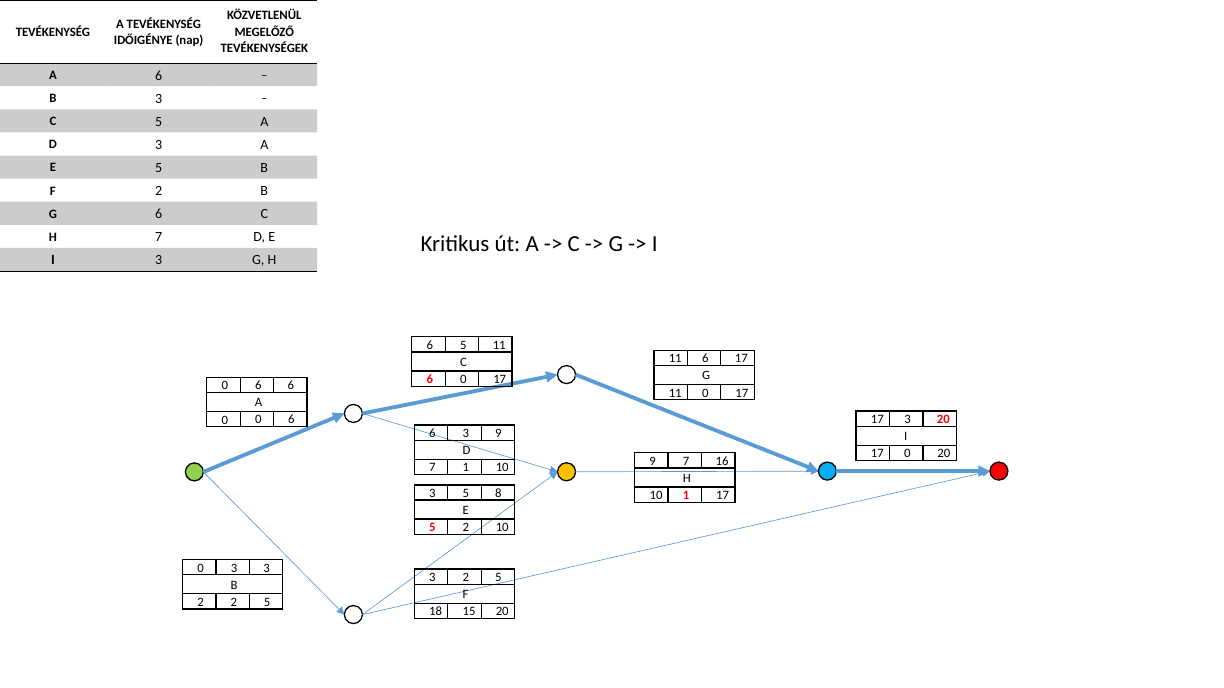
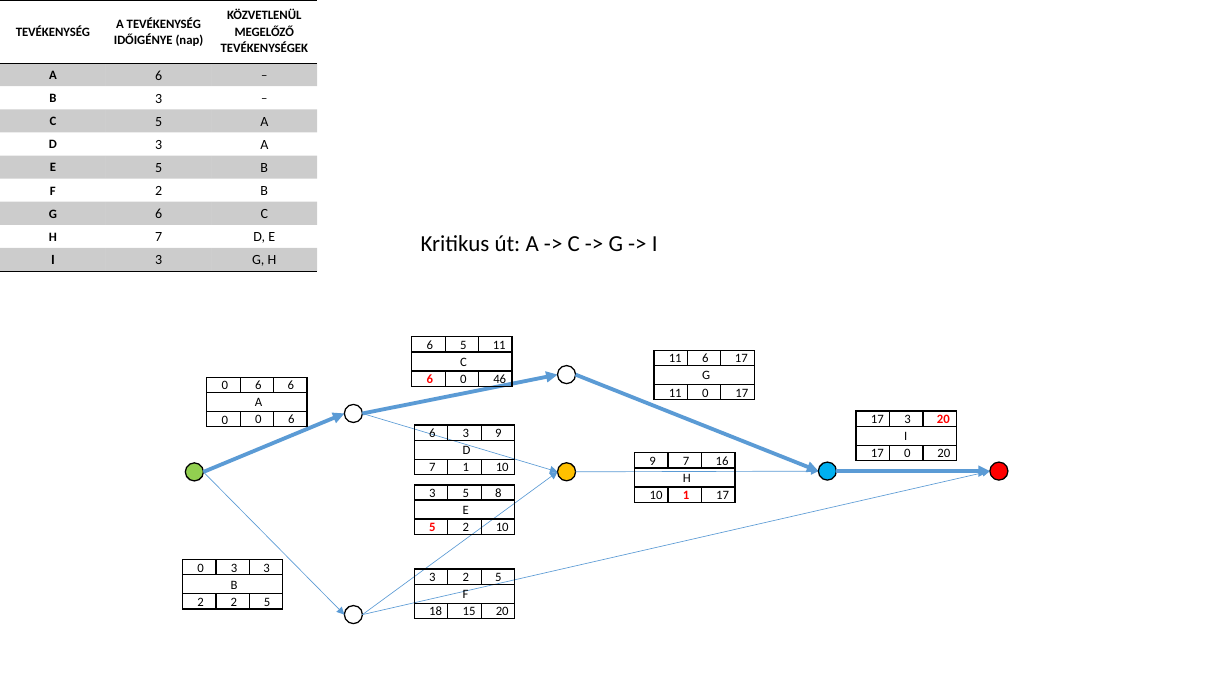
6 0 17: 17 -> 46
